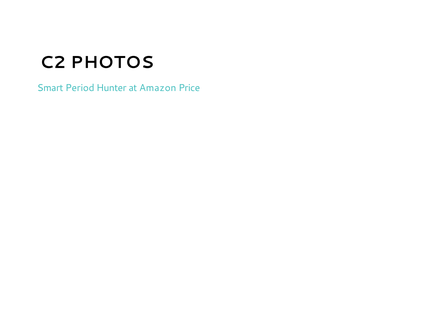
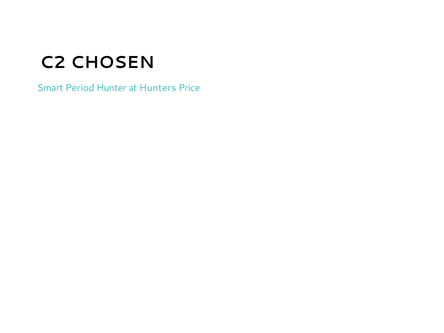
PHOTOS: PHOTOS -> CHOSEN
Amazon: Amazon -> Hunters
